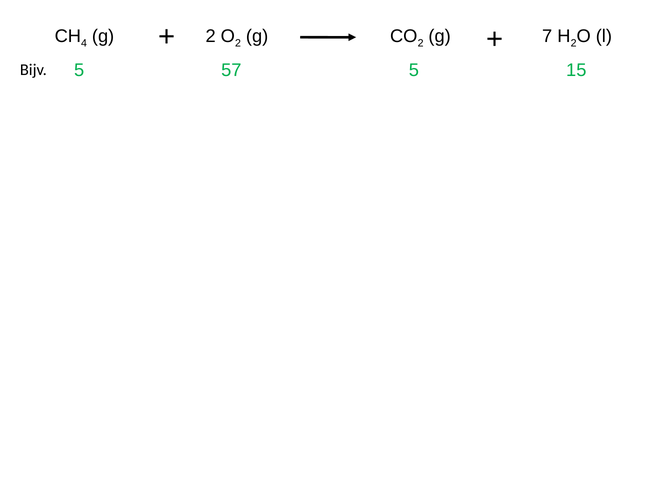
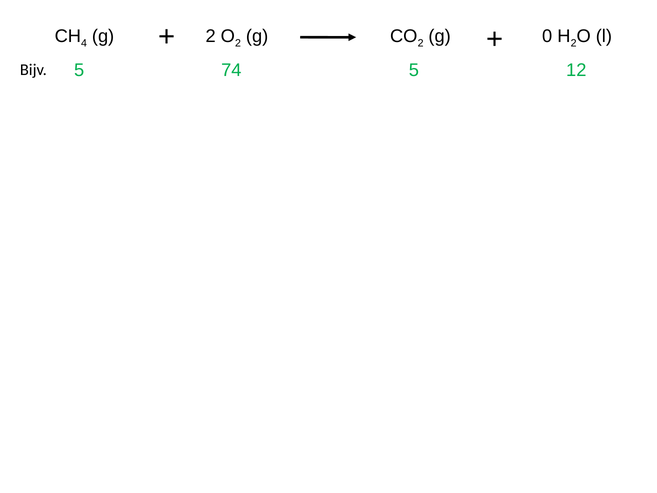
7: 7 -> 0
57: 57 -> 74
15: 15 -> 12
